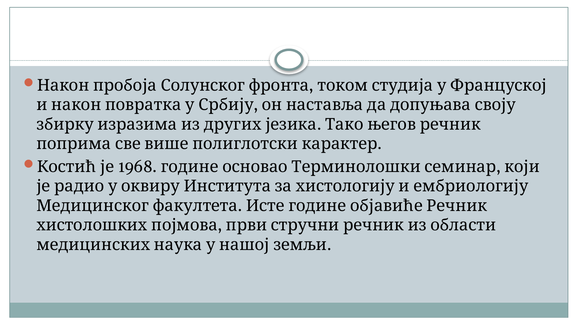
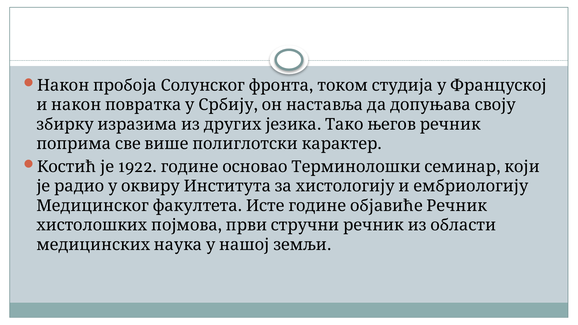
1968: 1968 -> 1922
